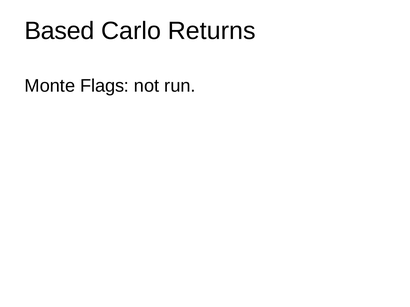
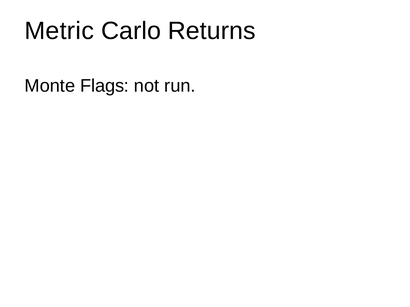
Based: Based -> Metric
